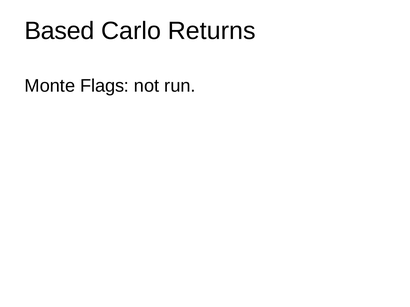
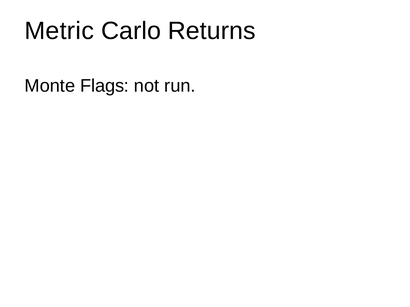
Based: Based -> Metric
